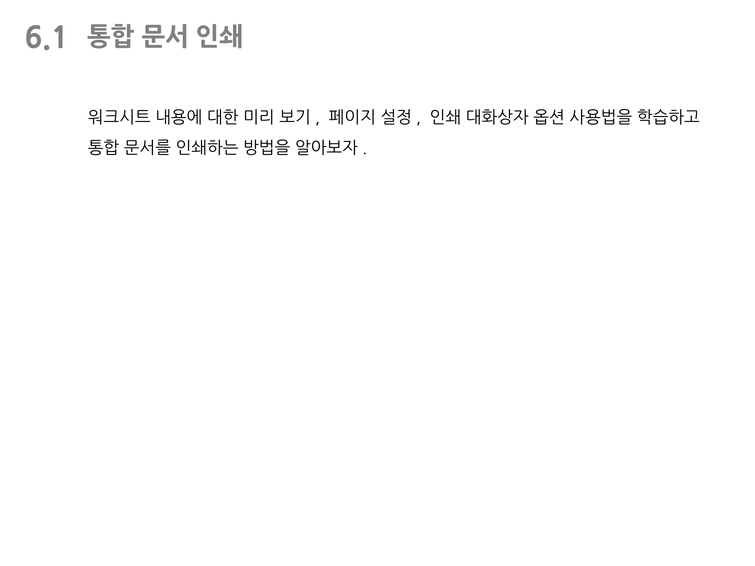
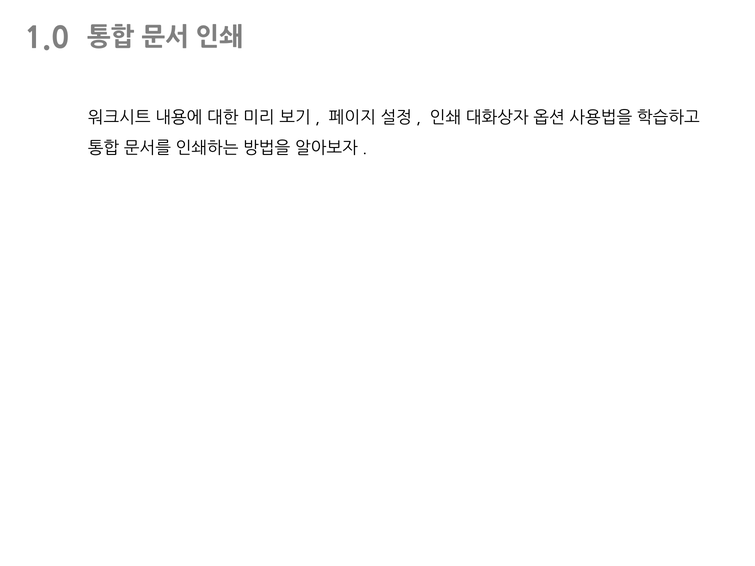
6.1: 6.1 -> 1.0
